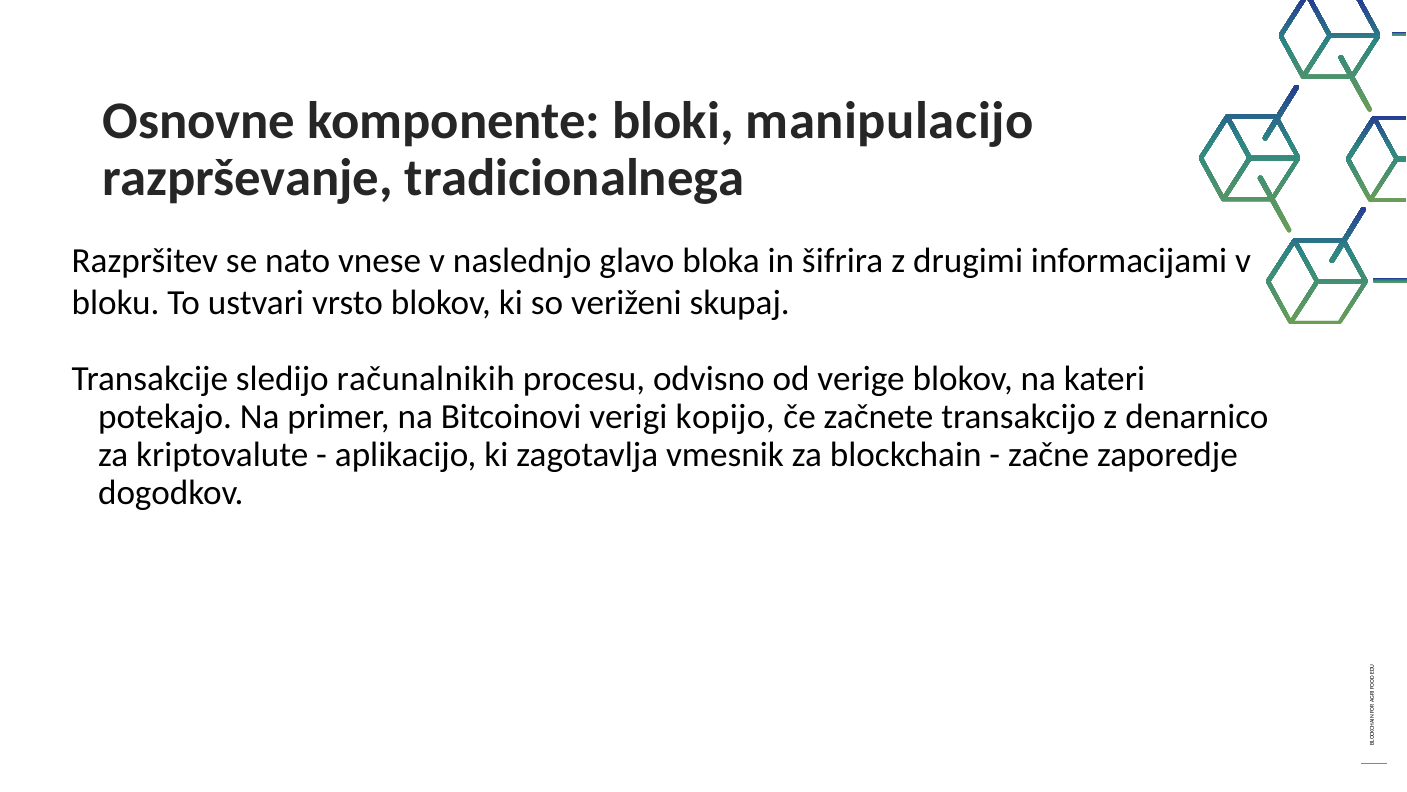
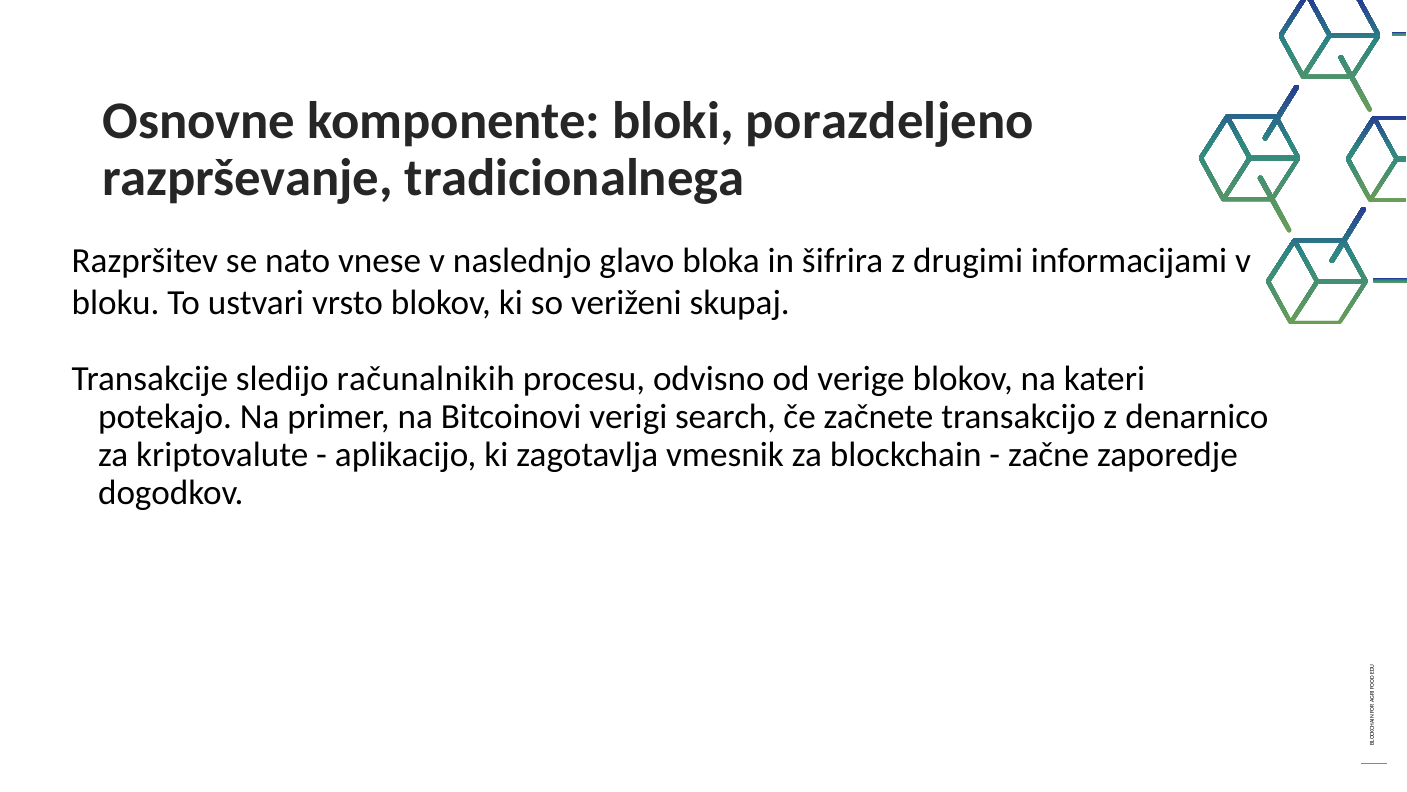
manipulacijo: manipulacijo -> porazdeljeno
kopijo: kopijo -> search
